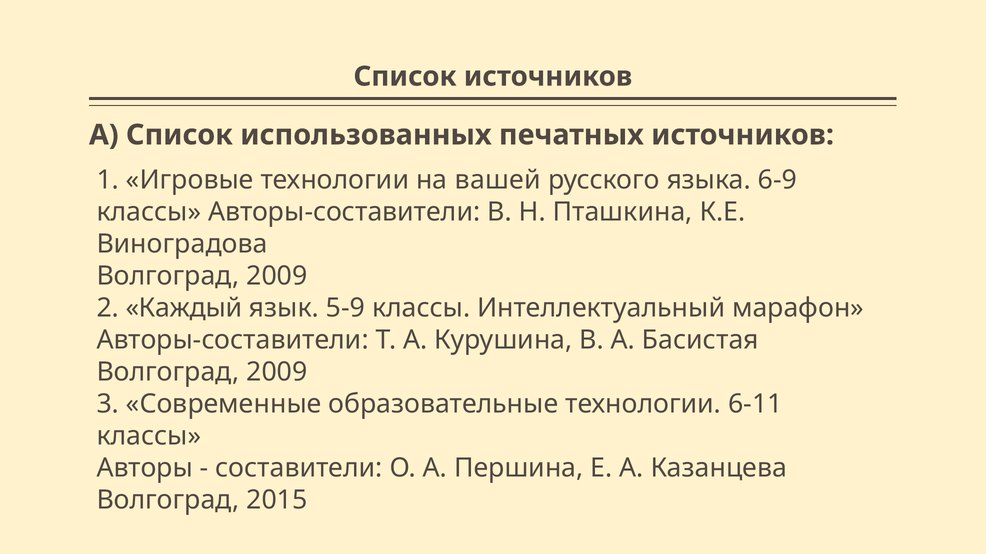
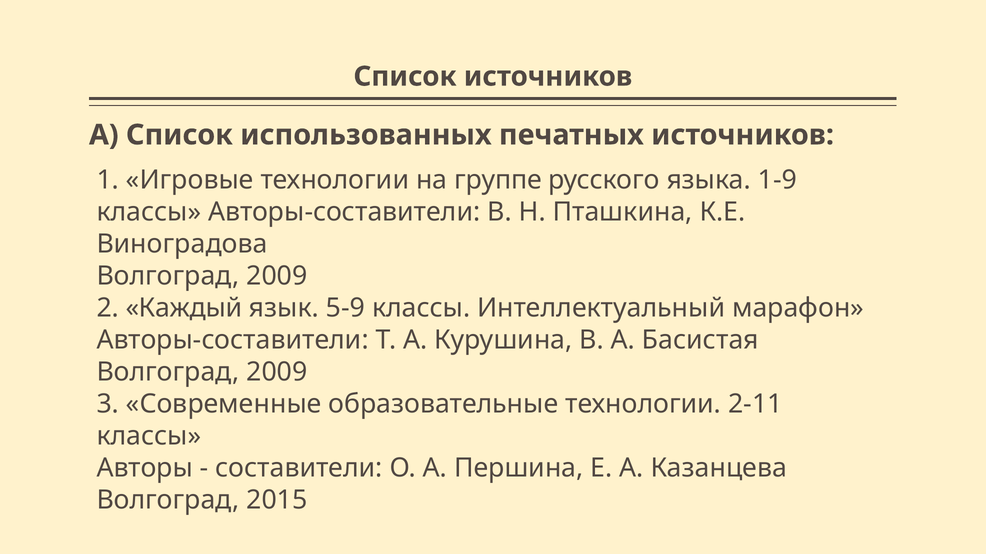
вашей: вашей -> группе
6-9: 6-9 -> 1-9
6-11: 6-11 -> 2-11
